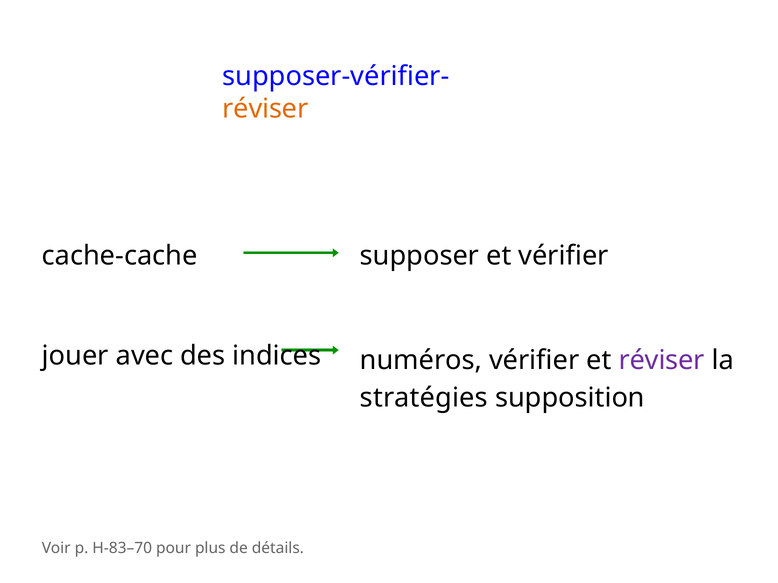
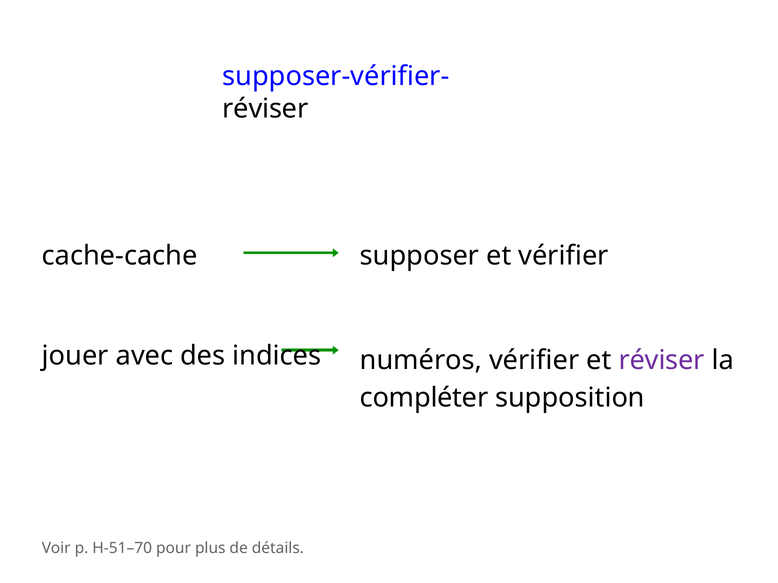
réviser at (265, 109) colour: orange -> black
stratégies: stratégies -> compléter
H-83–70: H-83–70 -> H-51–70
